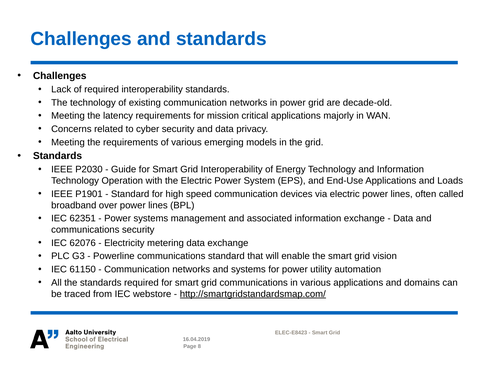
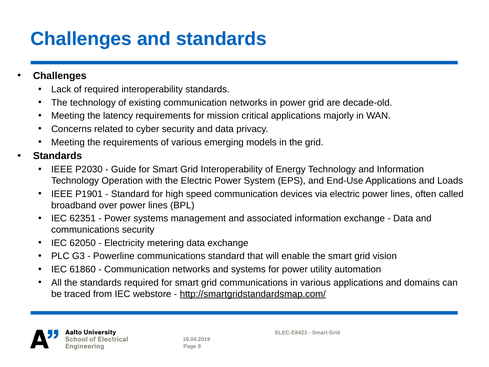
62076: 62076 -> 62050
61150: 61150 -> 61860
